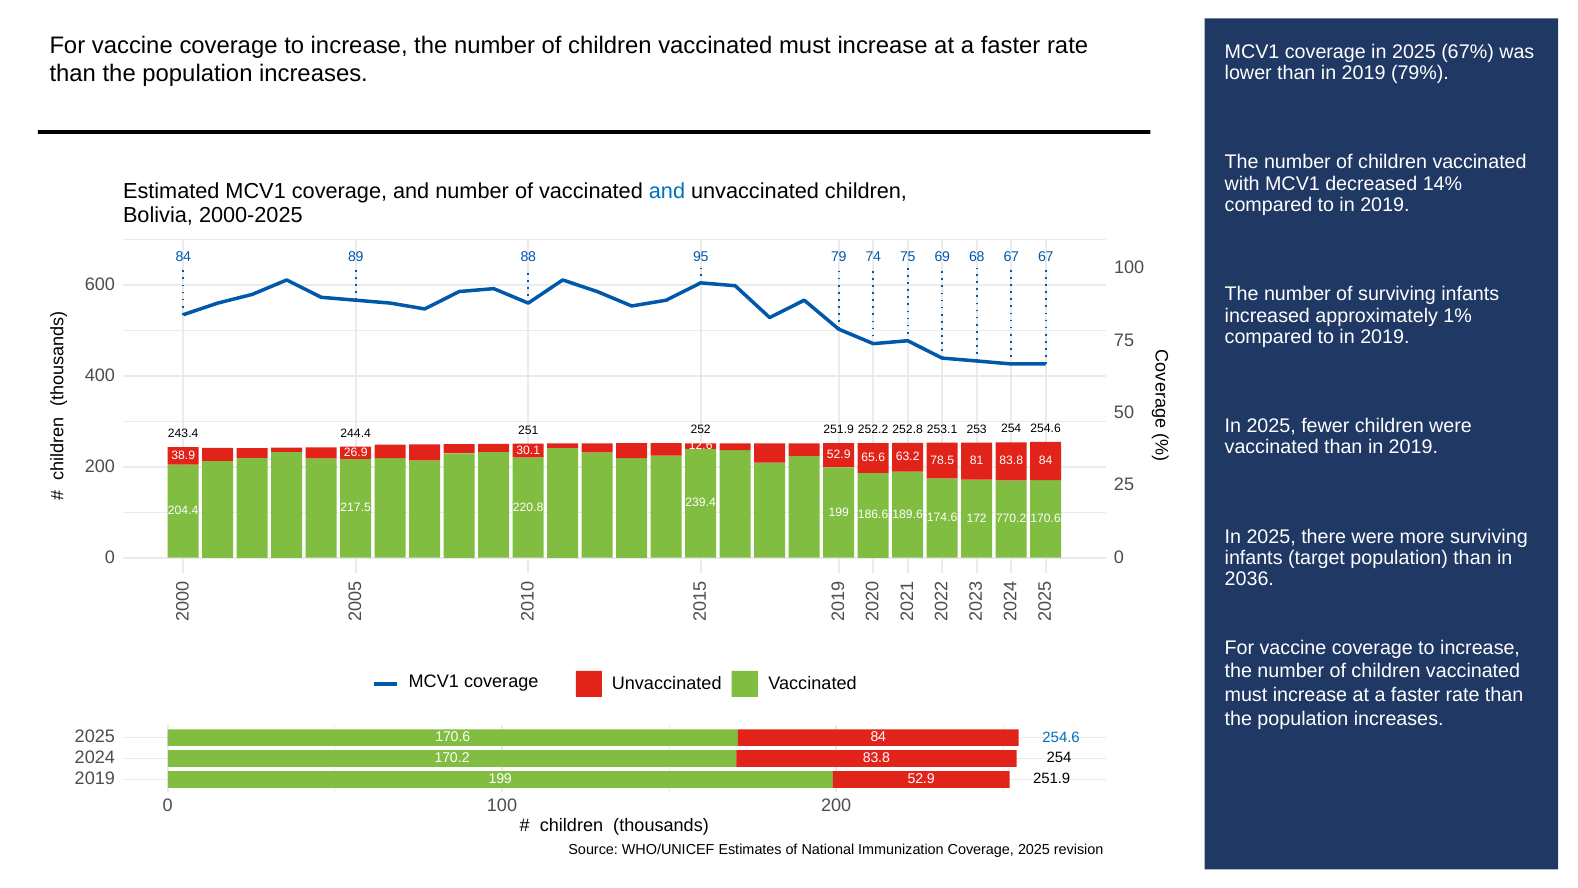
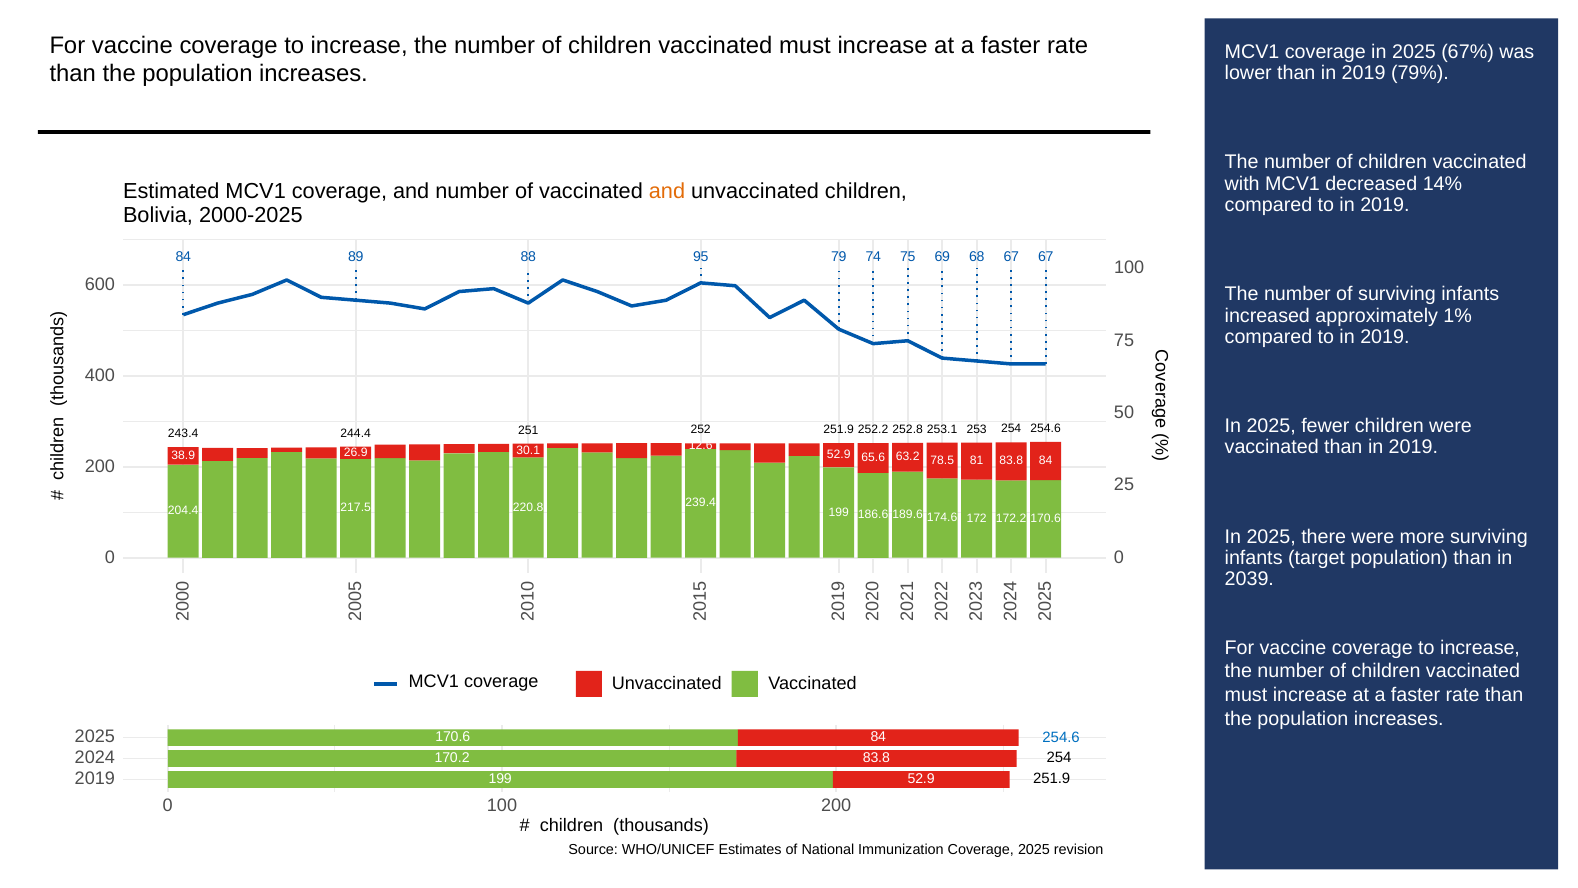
and at (667, 191) colour: blue -> orange
770.2: 770.2 -> 172.2
2036: 2036 -> 2039
